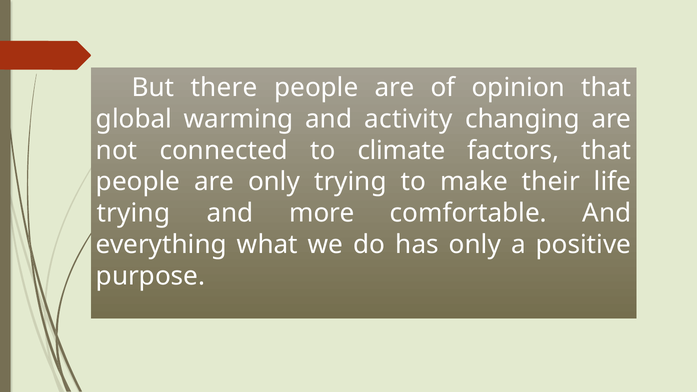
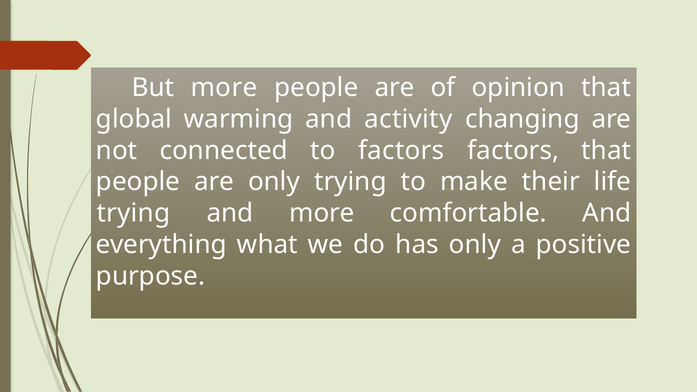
But there: there -> more
to climate: climate -> factors
